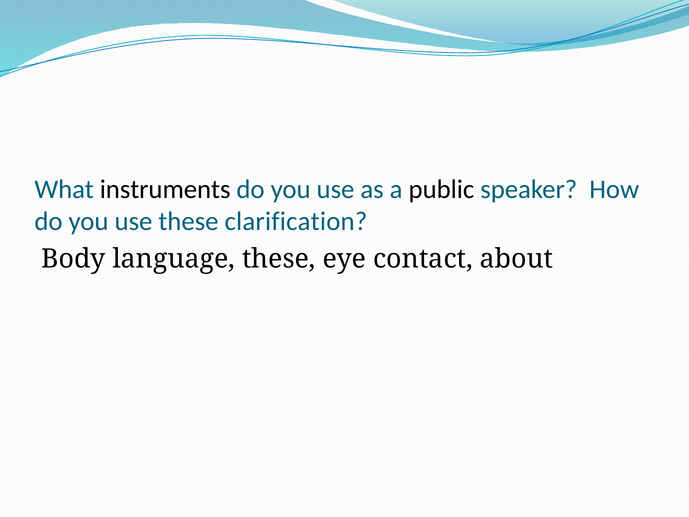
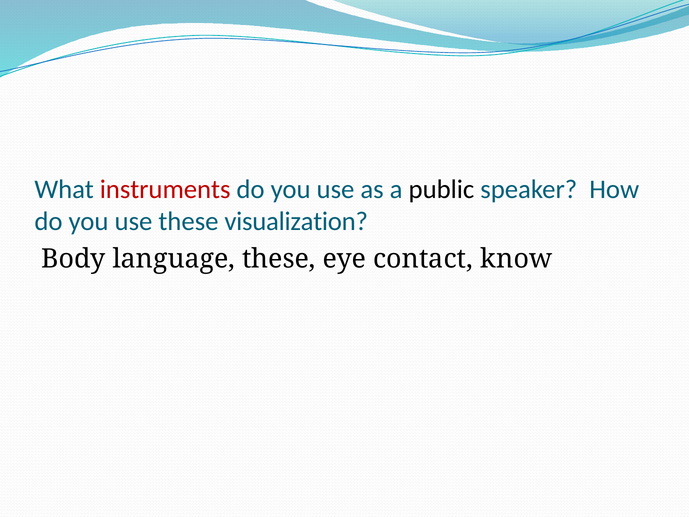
instruments colour: black -> red
clarification: clarification -> visualization
about: about -> know
